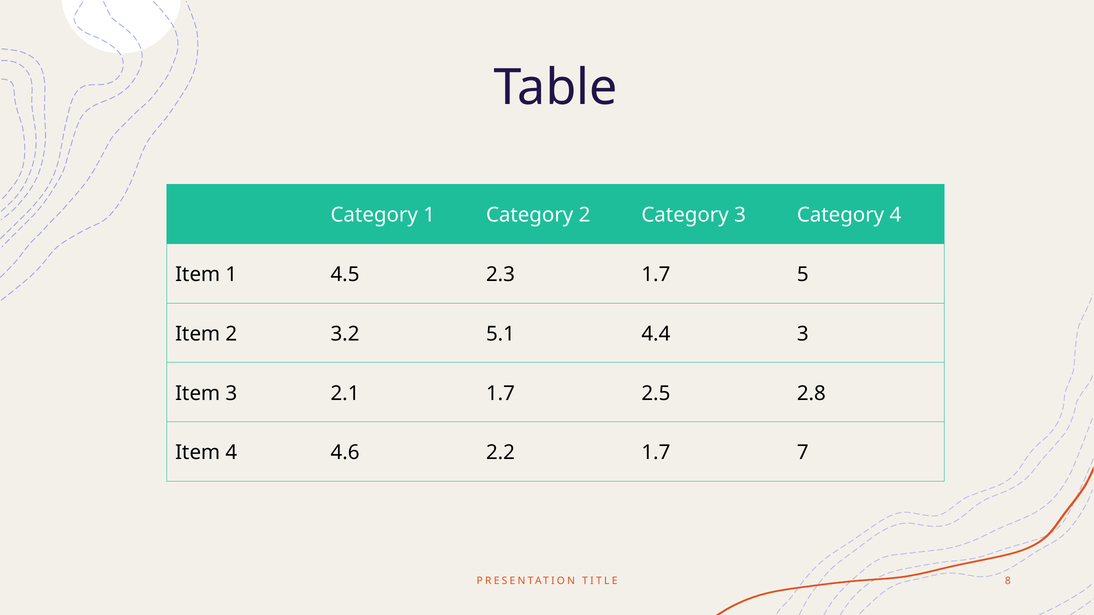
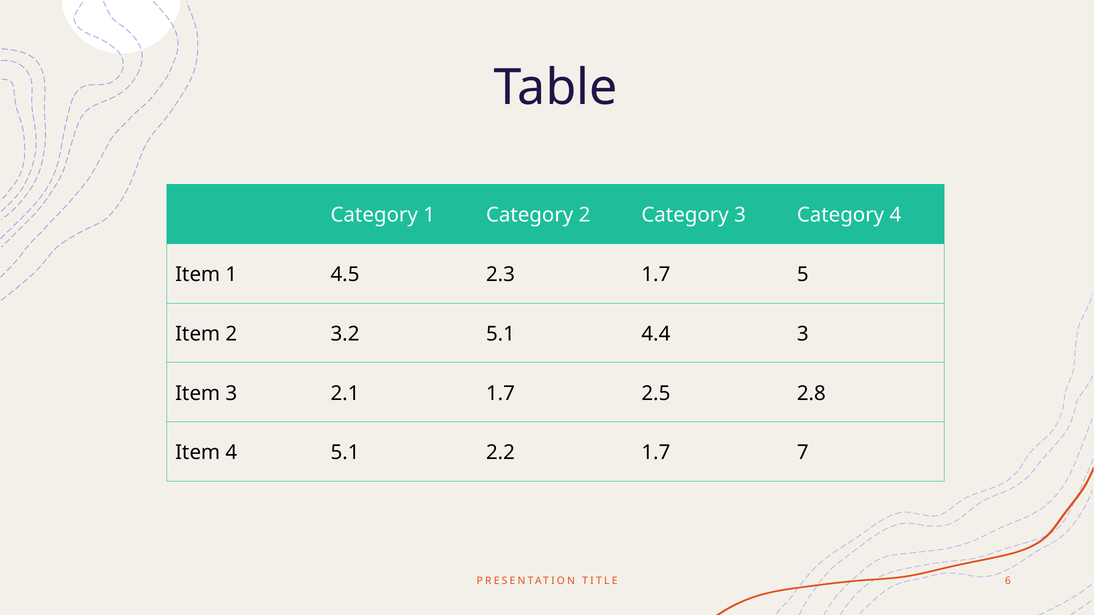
4 4.6: 4.6 -> 5.1
8: 8 -> 6
